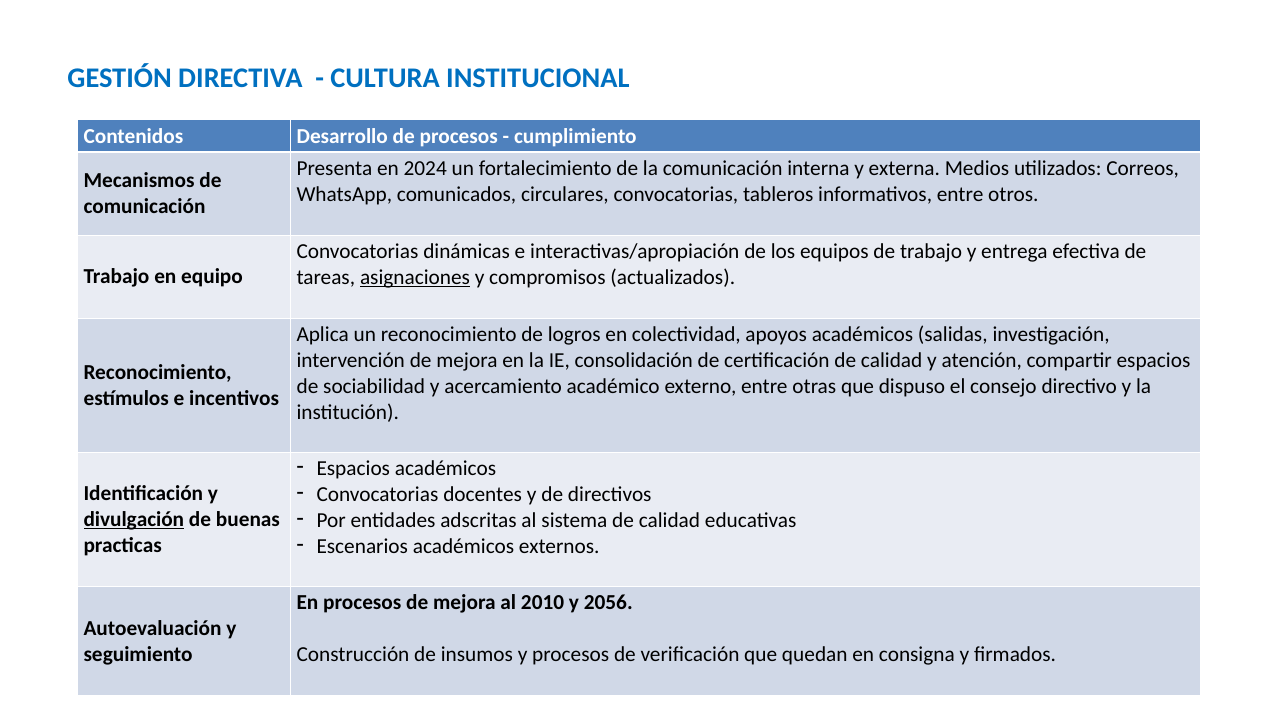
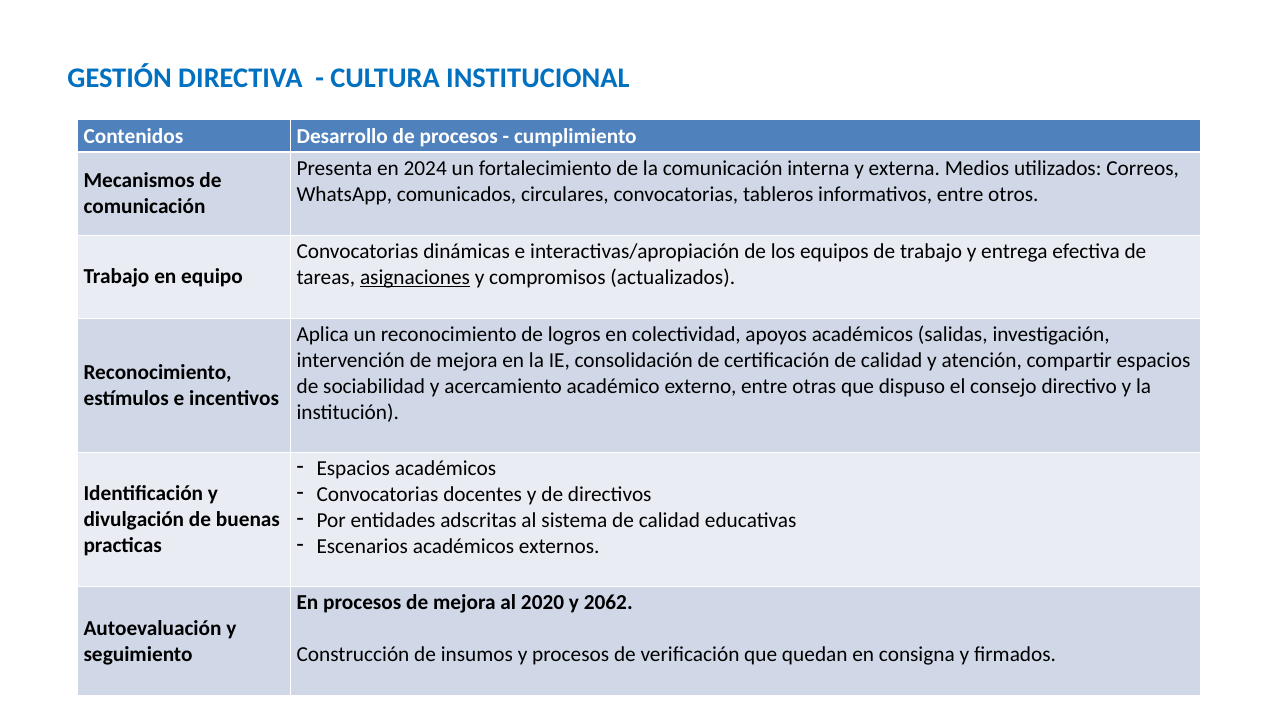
divulgación underline: present -> none
2010: 2010 -> 2020
2056: 2056 -> 2062
